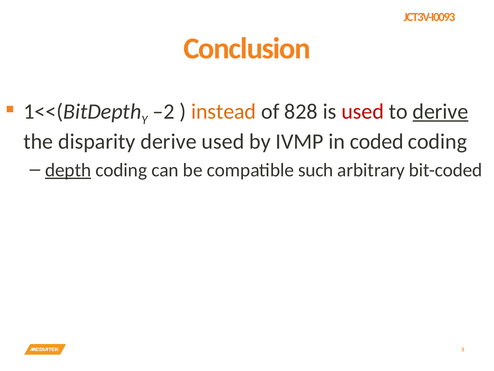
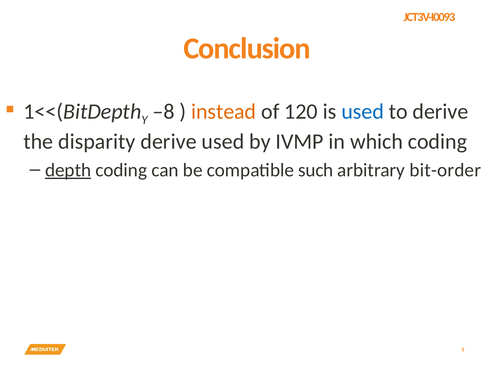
–2: –2 -> –8
828: 828 -> 120
used at (363, 111) colour: red -> blue
derive at (440, 111) underline: present -> none
coded: coded -> which
bit-coded: bit-coded -> bit-order
